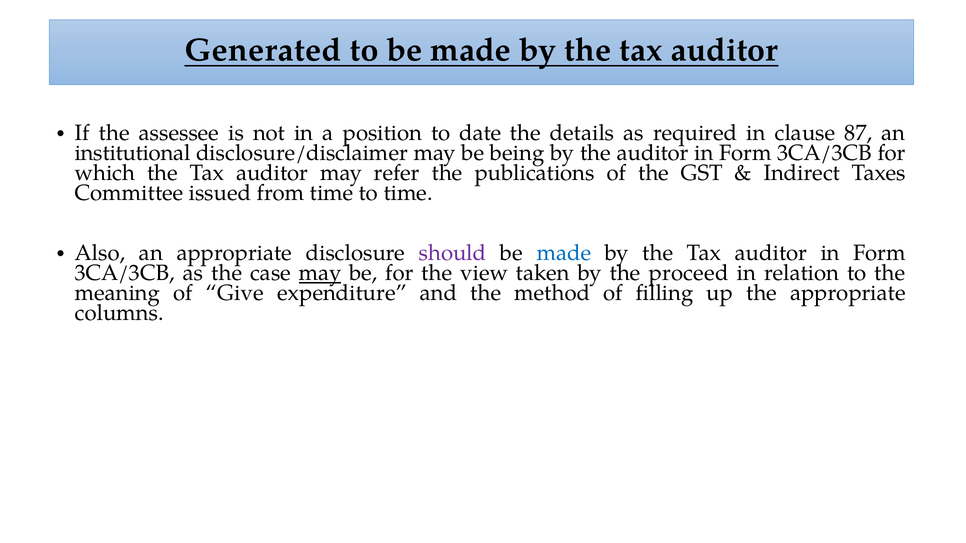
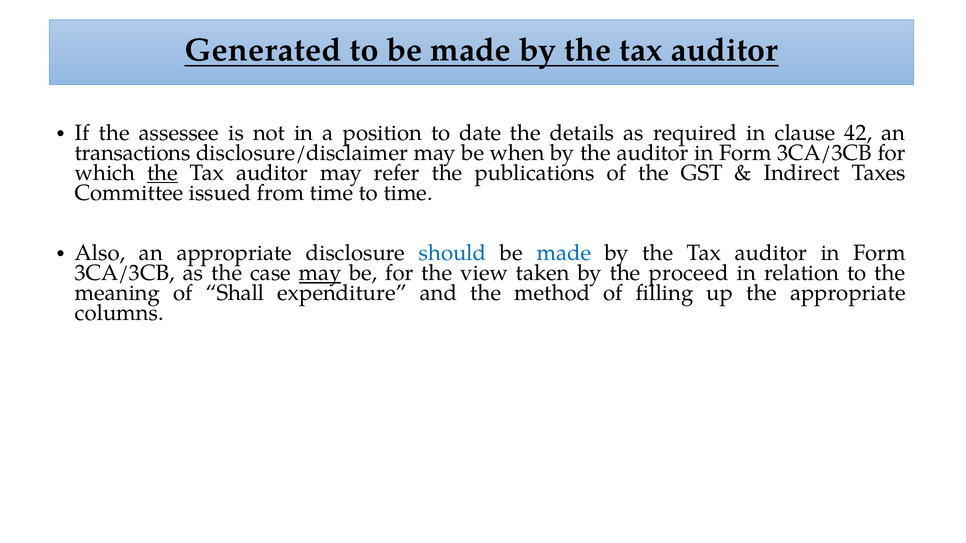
87: 87 -> 42
institutional: institutional -> transactions
being: being -> when
the at (162, 173) underline: none -> present
should colour: purple -> blue
Give: Give -> Shall
